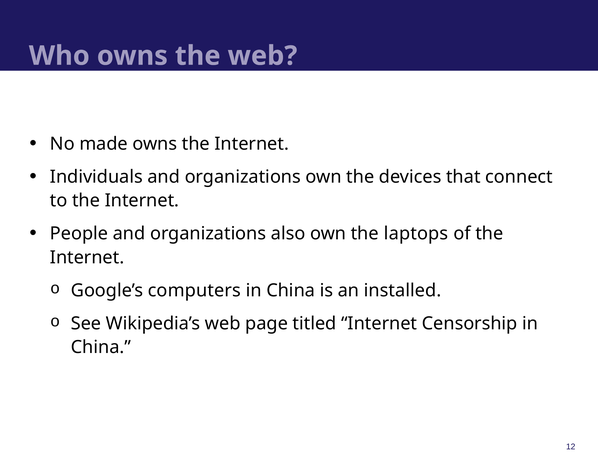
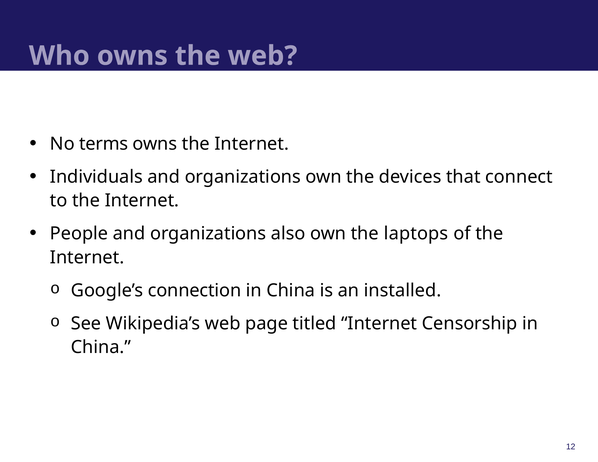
made: made -> terms
computers: computers -> connection
